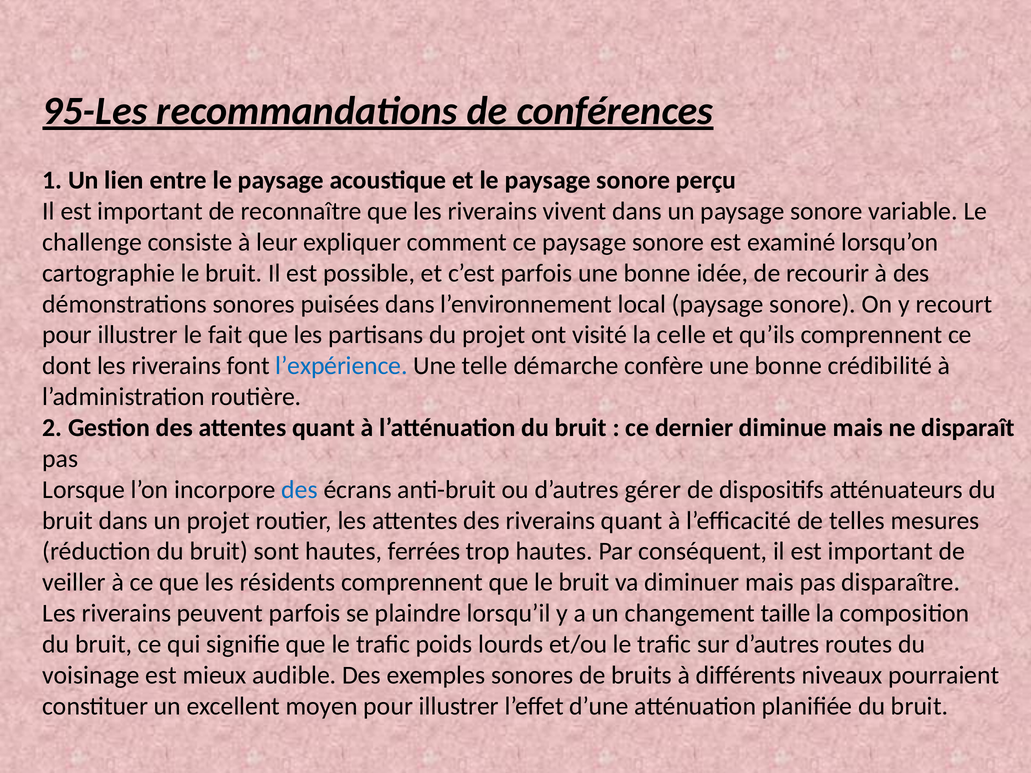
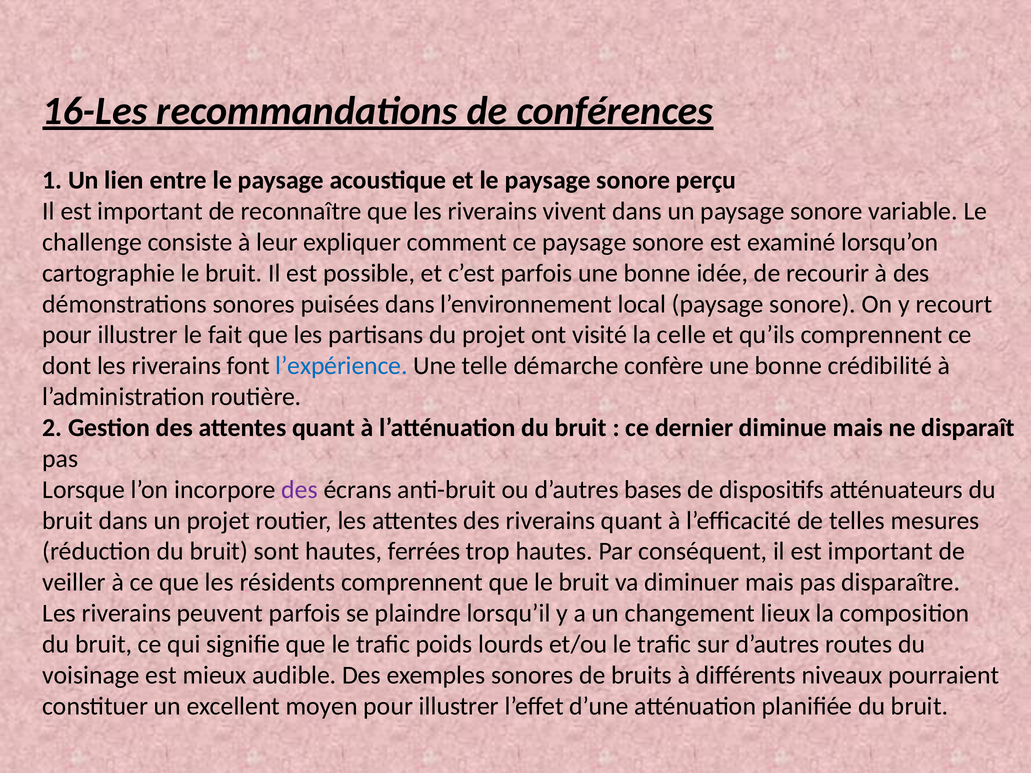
95-Les: 95-Les -> 16-Les
des at (300, 490) colour: blue -> purple
gérer: gérer -> bases
taille: taille -> lieux
